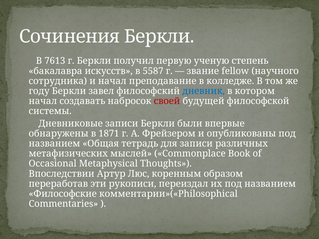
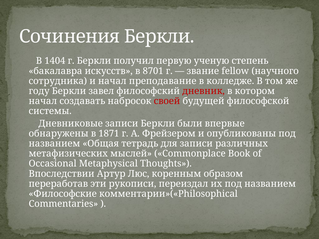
7613: 7613 -> 1404
5587: 5587 -> 8701
дневник colour: blue -> red
